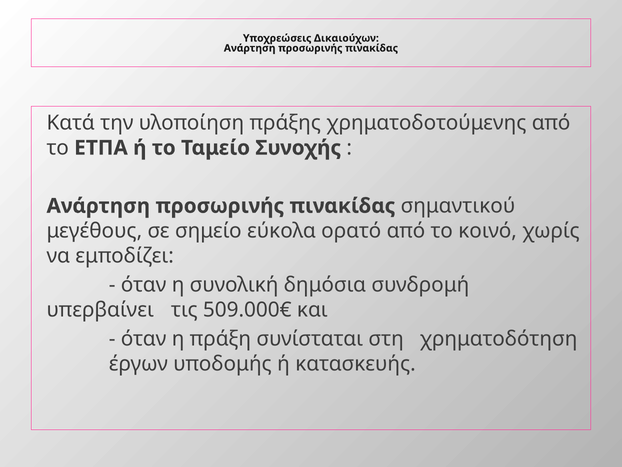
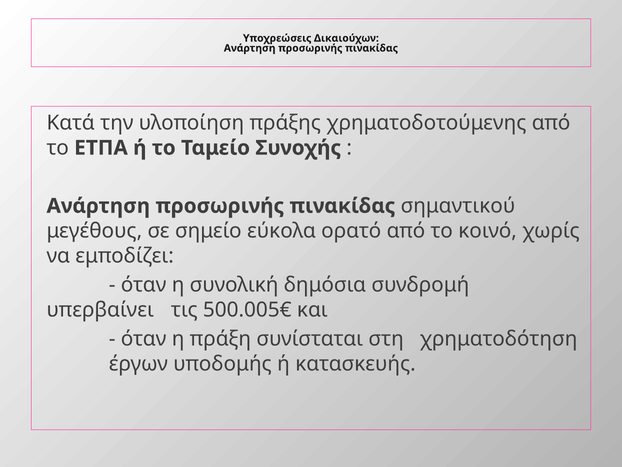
509.000€: 509.000€ -> 500.005€
